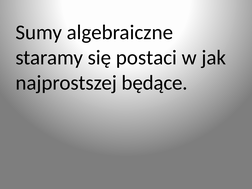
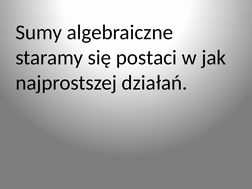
będące: będące -> działań
